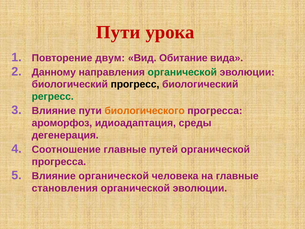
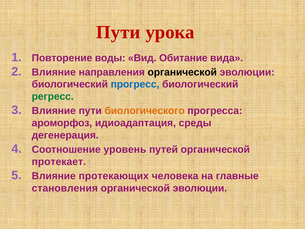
двум: двум -> воды
Данному at (54, 72): Данному -> Влияние
органической at (182, 72) colour: green -> black
прогресс colour: black -> blue
Соотношение главные: главные -> уровень
прогресса at (59, 162): прогресса -> протекает
Влияние органической: органической -> протекающих
